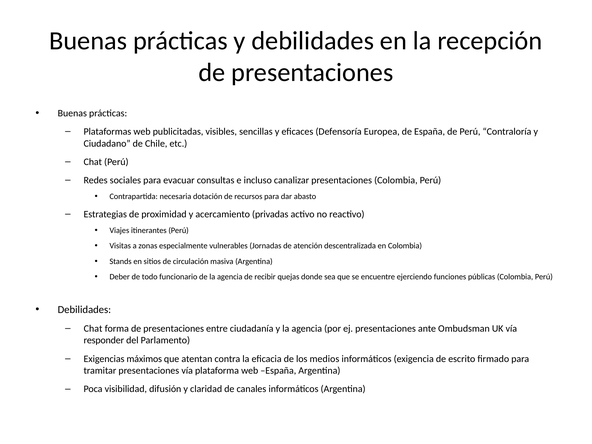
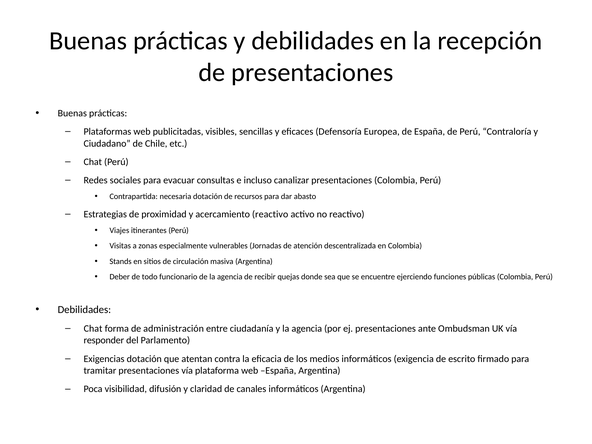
acercamiento privadas: privadas -> reactivo
forma de presentaciones: presentaciones -> administración
Exigencias máximos: máximos -> dotación
